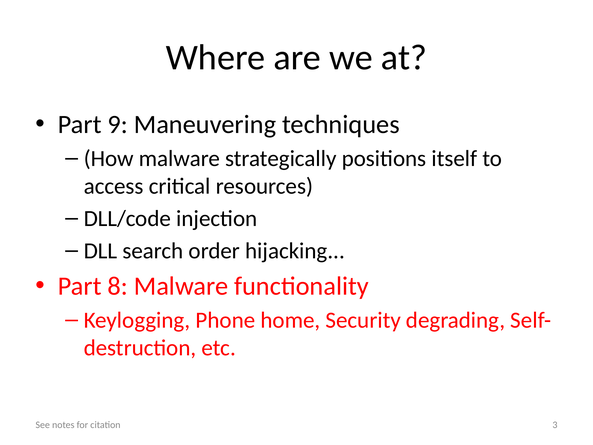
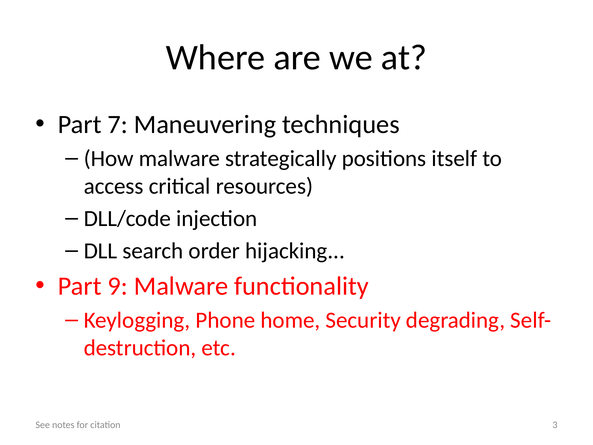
9: 9 -> 7
8: 8 -> 9
